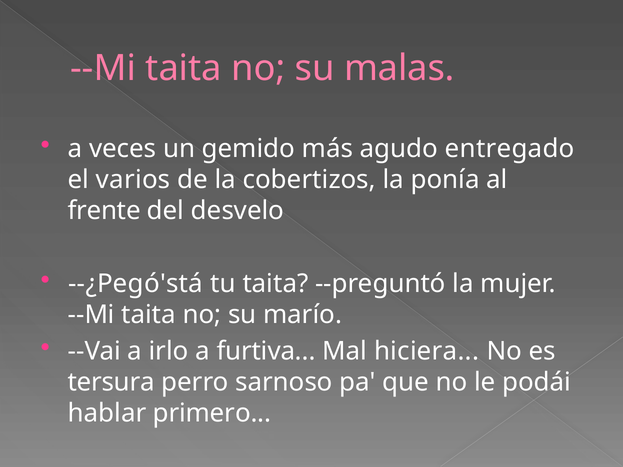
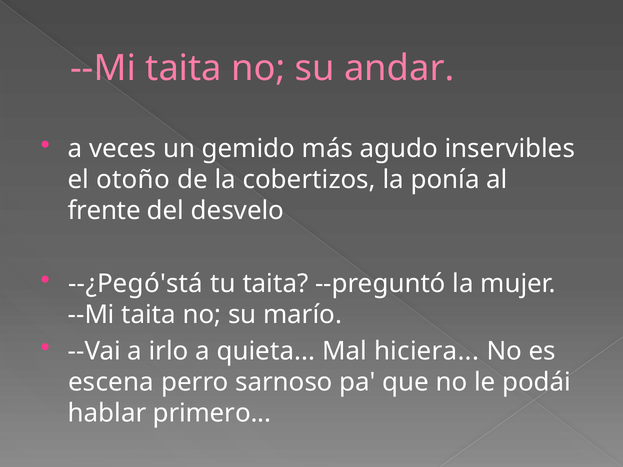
malas: malas -> andar
entregado: entregado -> inservibles
varios: varios -> otoño
furtiva: furtiva -> quieta
tersura: tersura -> escena
